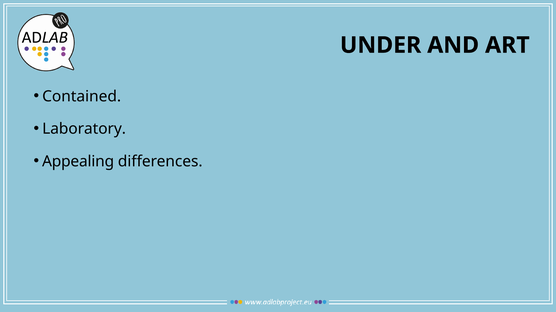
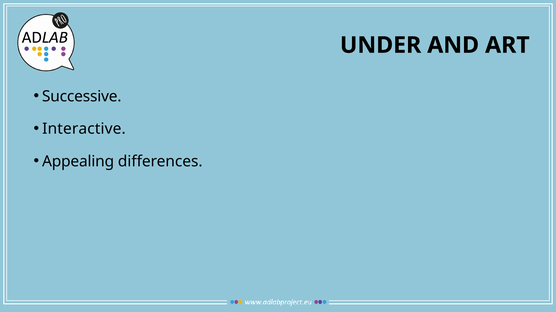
Contained: Contained -> Successive
Laboratory: Laboratory -> Interactive
